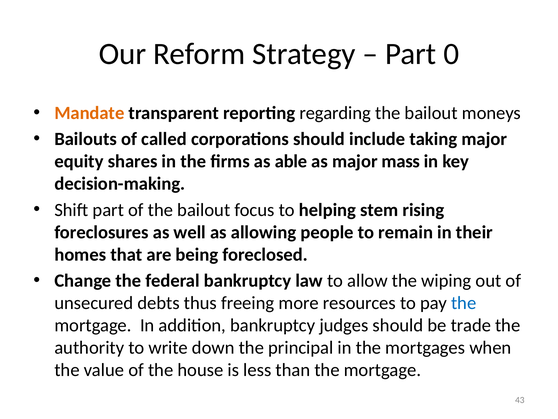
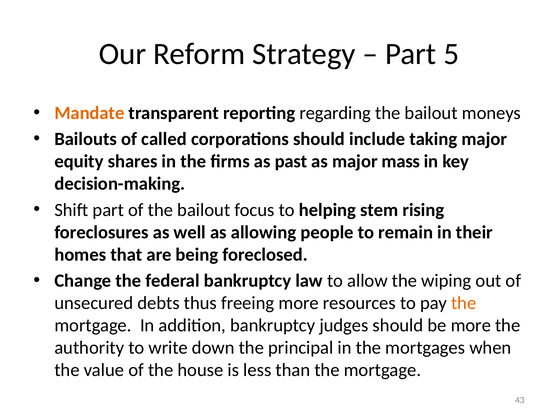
0: 0 -> 5
able: able -> past
the at (464, 303) colour: blue -> orange
be trade: trade -> more
